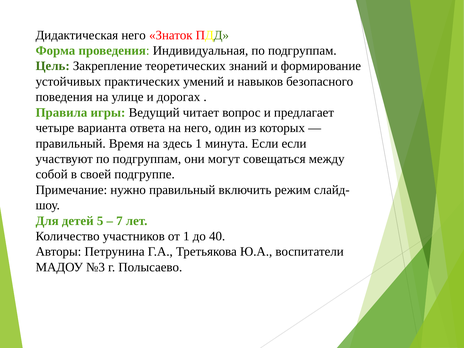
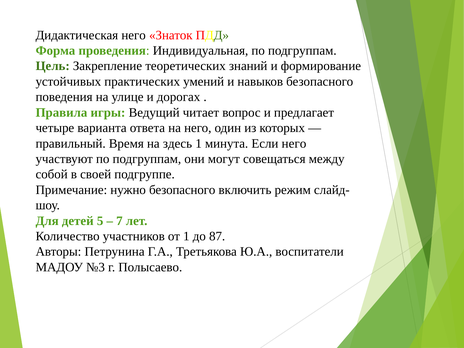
Если если: если -> него
нужно правильный: правильный -> безопасного
40: 40 -> 87
